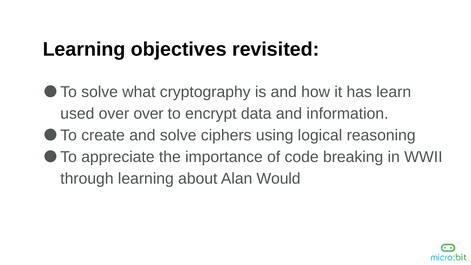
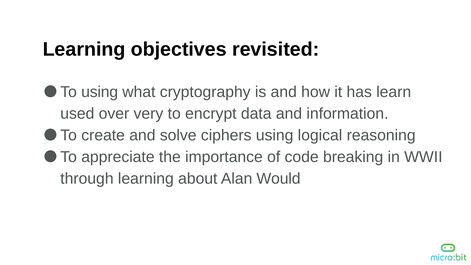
To solve: solve -> using
over over: over -> very
